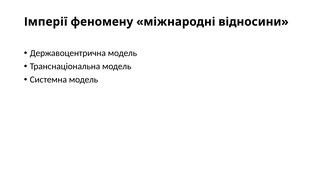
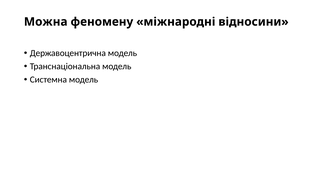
Імперії: Імперії -> Можна
